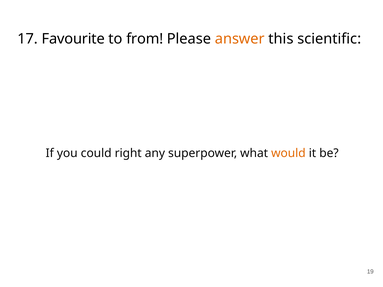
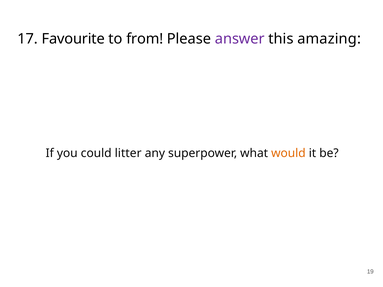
answer colour: orange -> purple
scientific: scientific -> amazing
right: right -> litter
